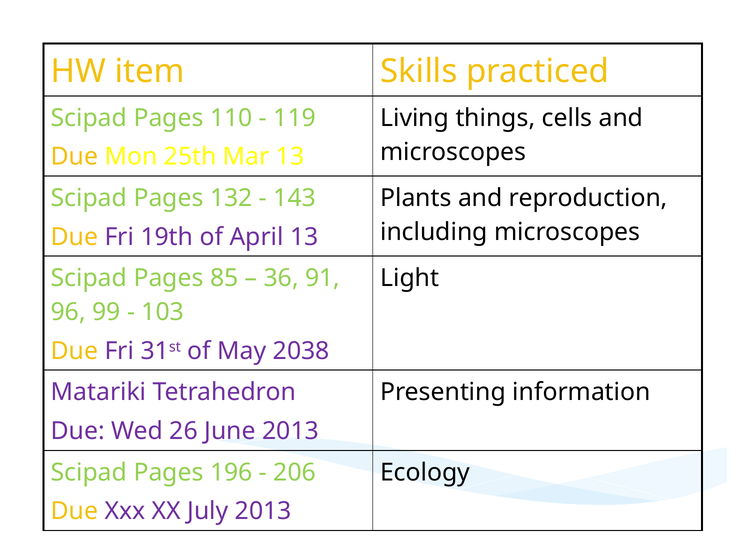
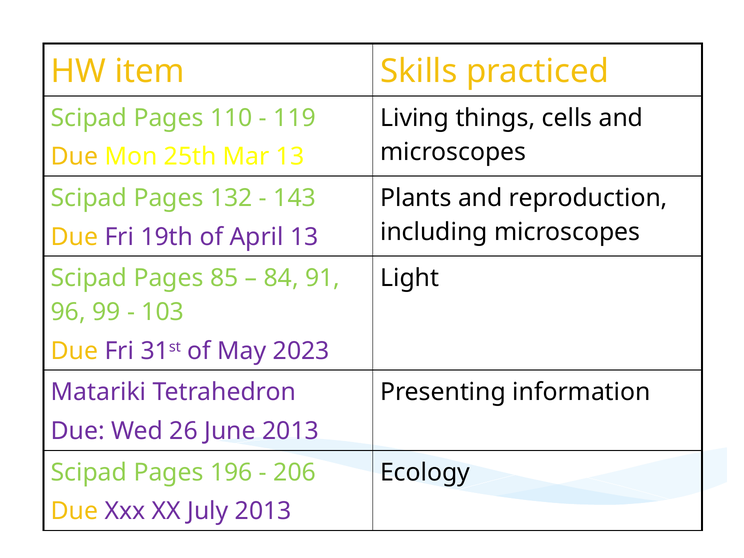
36: 36 -> 84
2038: 2038 -> 2023
